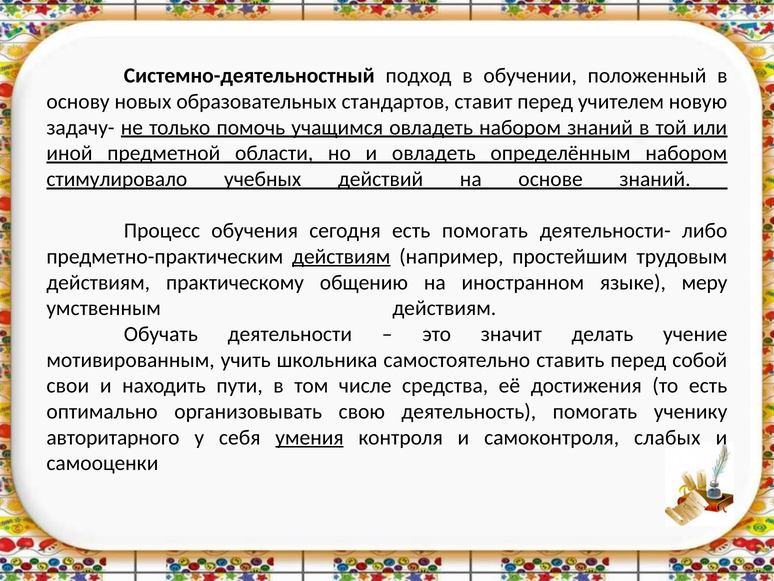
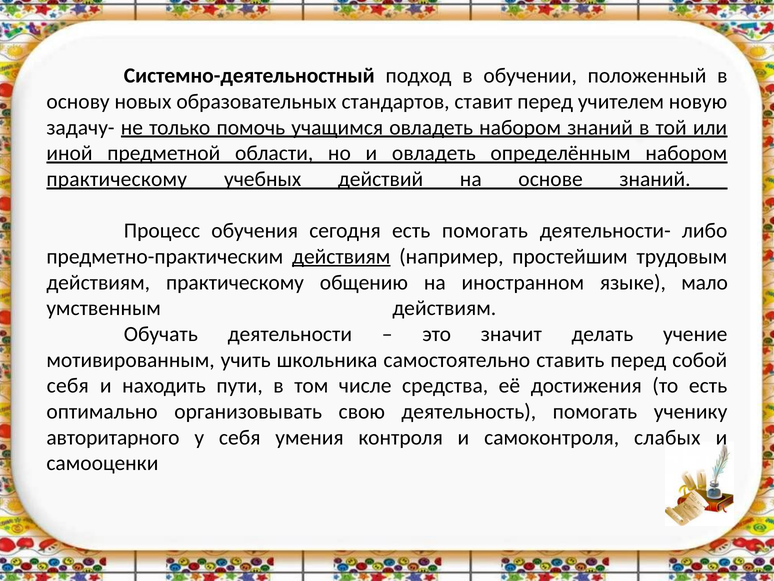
стимулировало at (117, 179): стимулировало -> практическому
меру: меру -> мало
свои at (68, 385): свои -> себя
умения underline: present -> none
